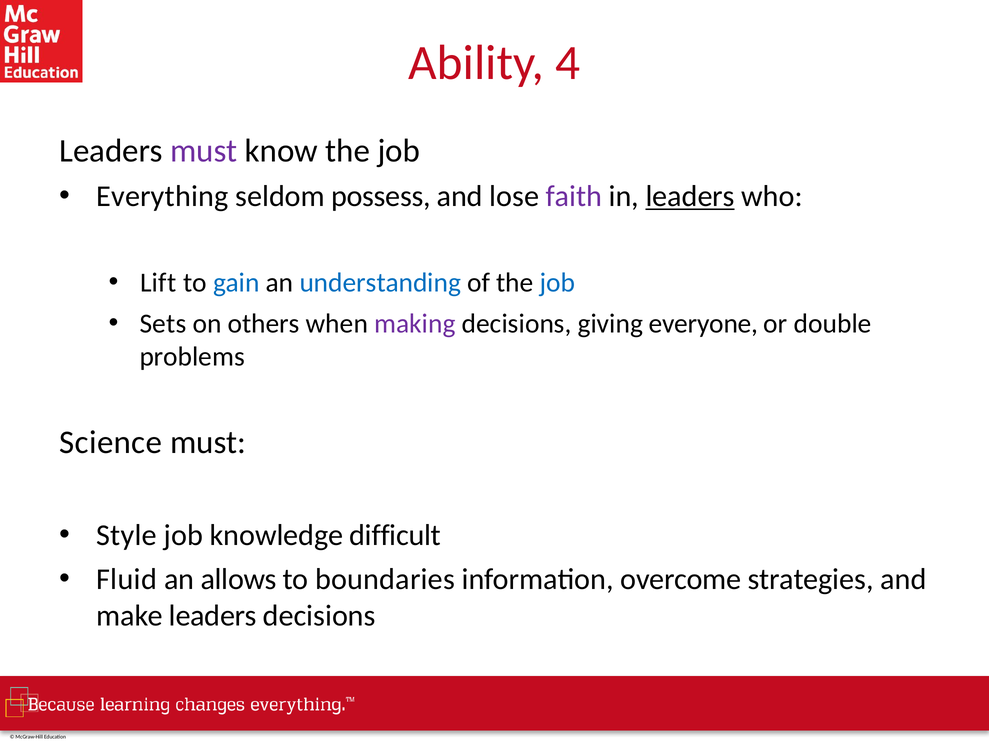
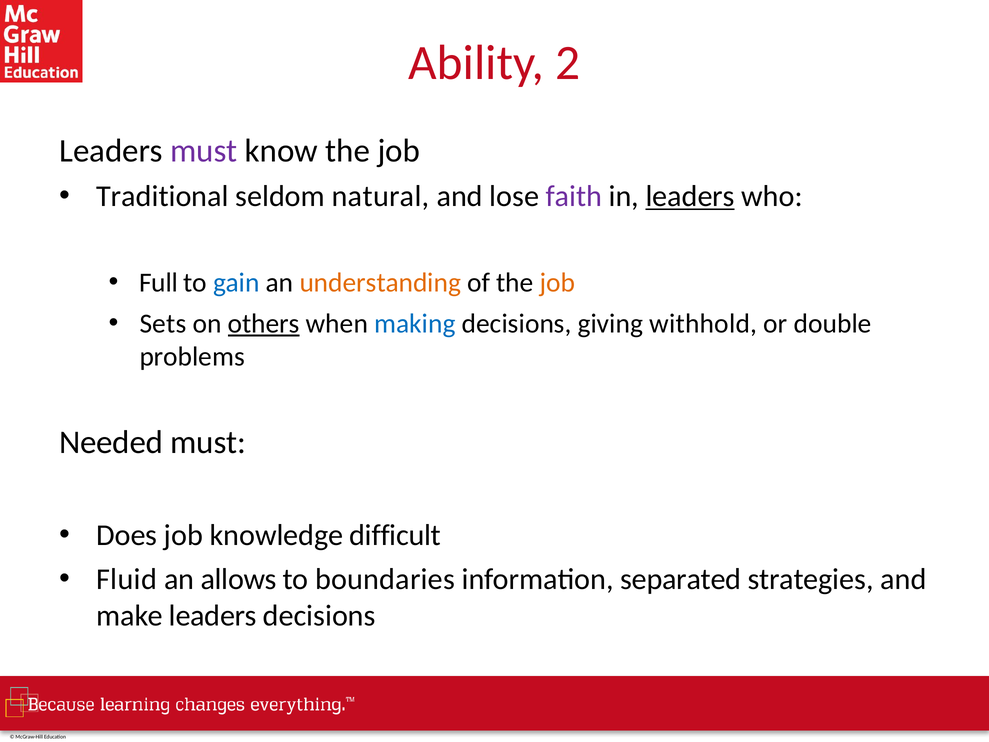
4: 4 -> 2
Everything: Everything -> Traditional
possess: possess -> natural
Lift: Lift -> Full
understanding colour: blue -> orange
job at (558, 283) colour: blue -> orange
others underline: none -> present
making colour: purple -> blue
everyone: everyone -> withhold
Science: Science -> Needed
Style: Style -> Does
overcome: overcome -> separated
